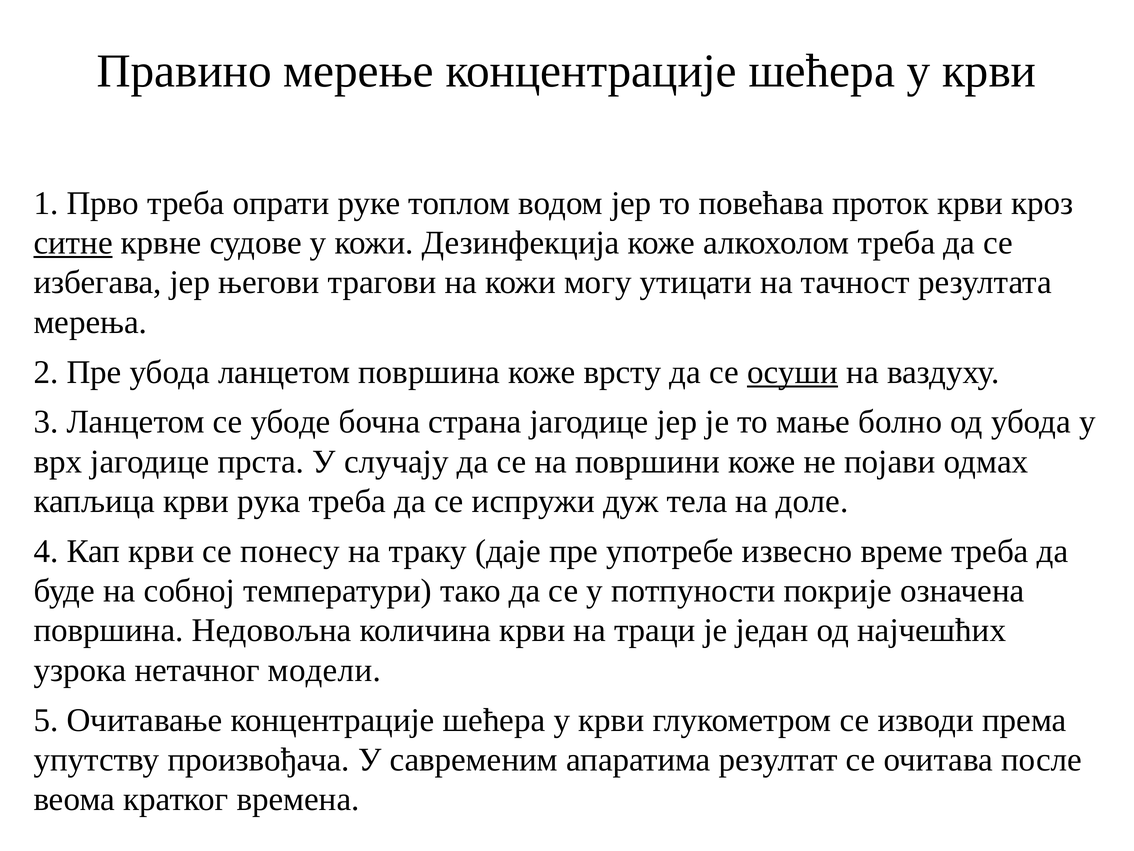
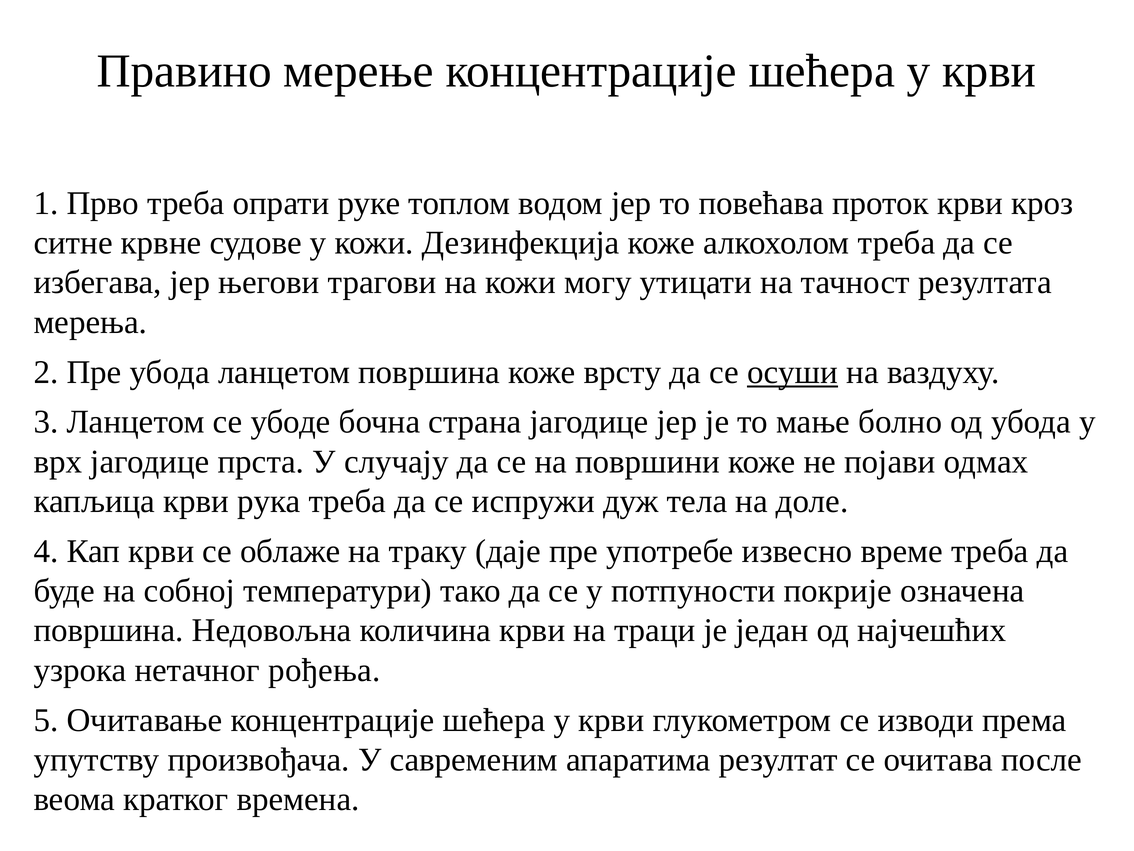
ситне underline: present -> none
понесу: понесу -> облаже
модели: модели -> рођења
